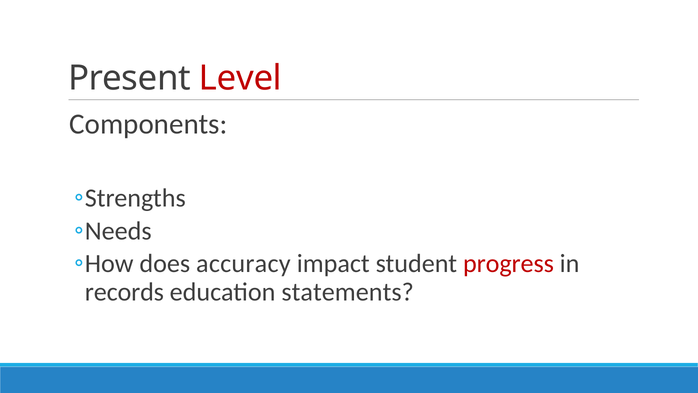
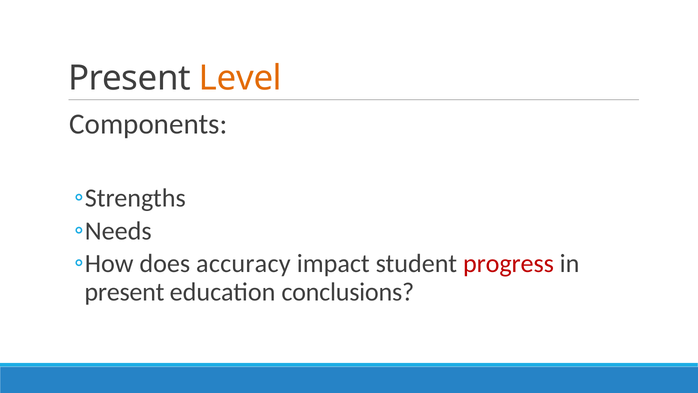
Level colour: red -> orange
records at (124, 292): records -> present
statements: statements -> conclusions
